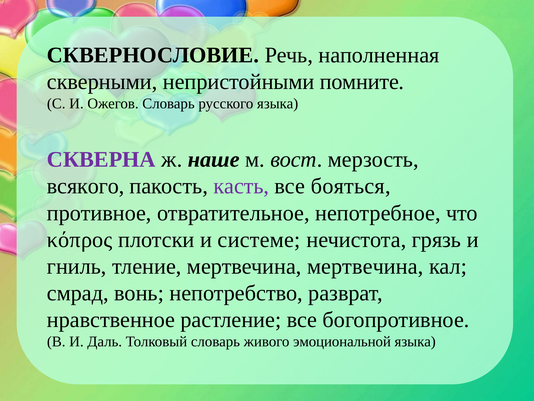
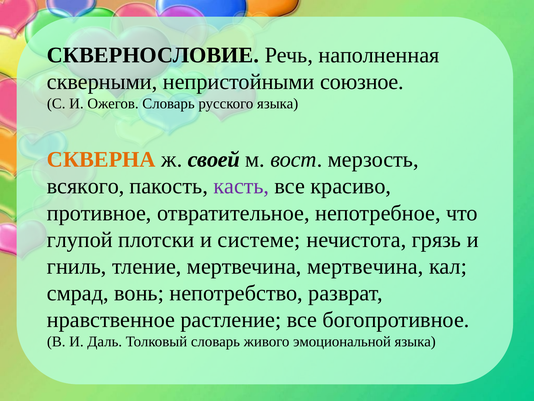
помните: помните -> союзное
СКВЕРНА colour: purple -> orange
наше: наше -> своей
бояться: бояться -> красиво
κόπρος: κόπρος -> глупой
